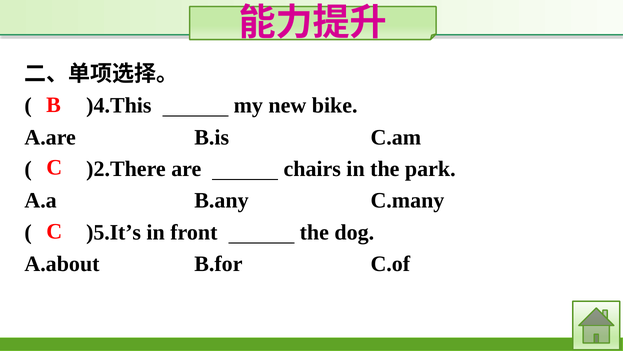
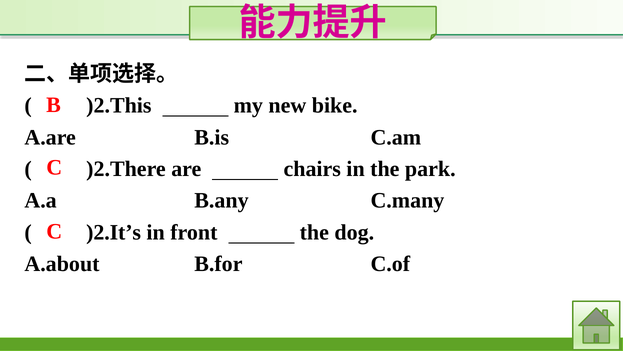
)4.This: )4.This -> )2.This
)5.It’s: )5.It’s -> )2.It’s
